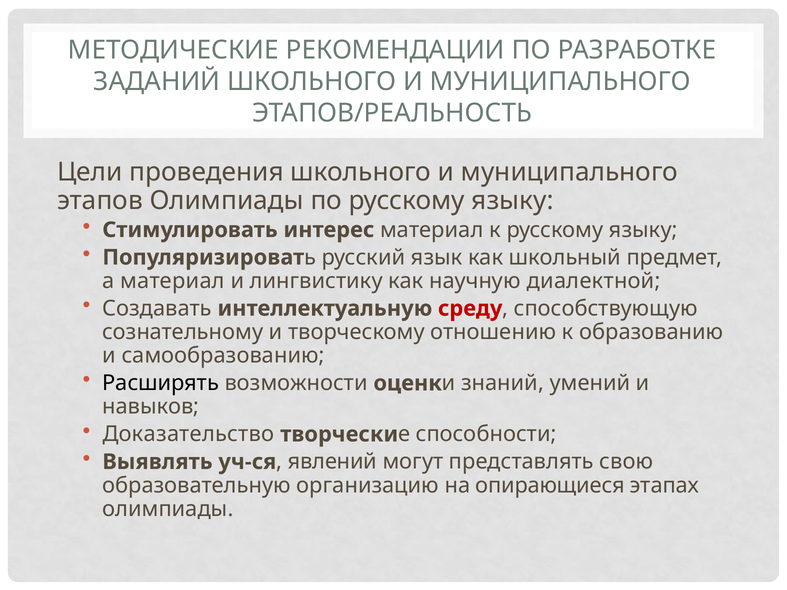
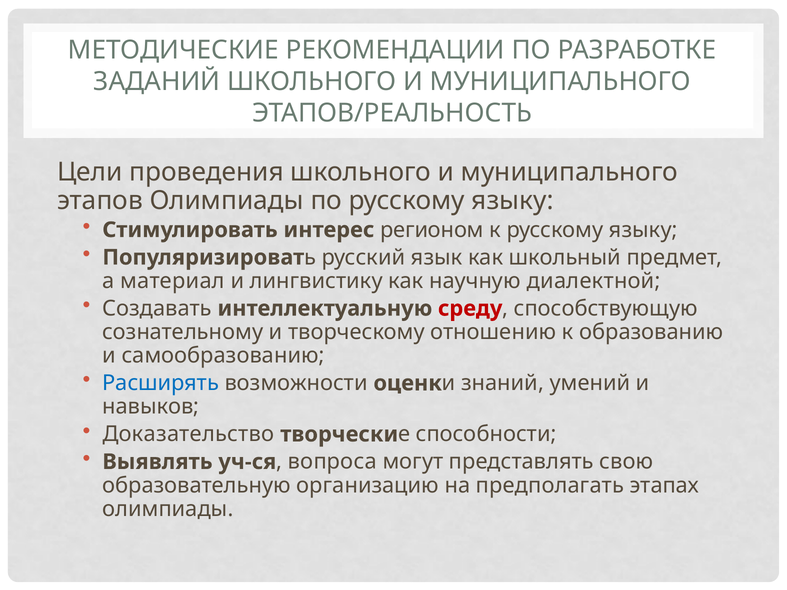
интерес материал: материал -> регионом
Расширять colour: black -> blue
явлений: явлений -> вопроса
опирающиеся: опирающиеся -> предполагать
